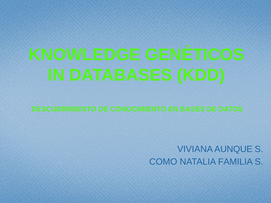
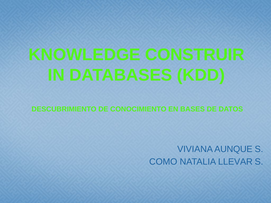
GENÉTICOS: GENÉTICOS -> CONSTRUIR
FAMILIA: FAMILIA -> LLEVAR
